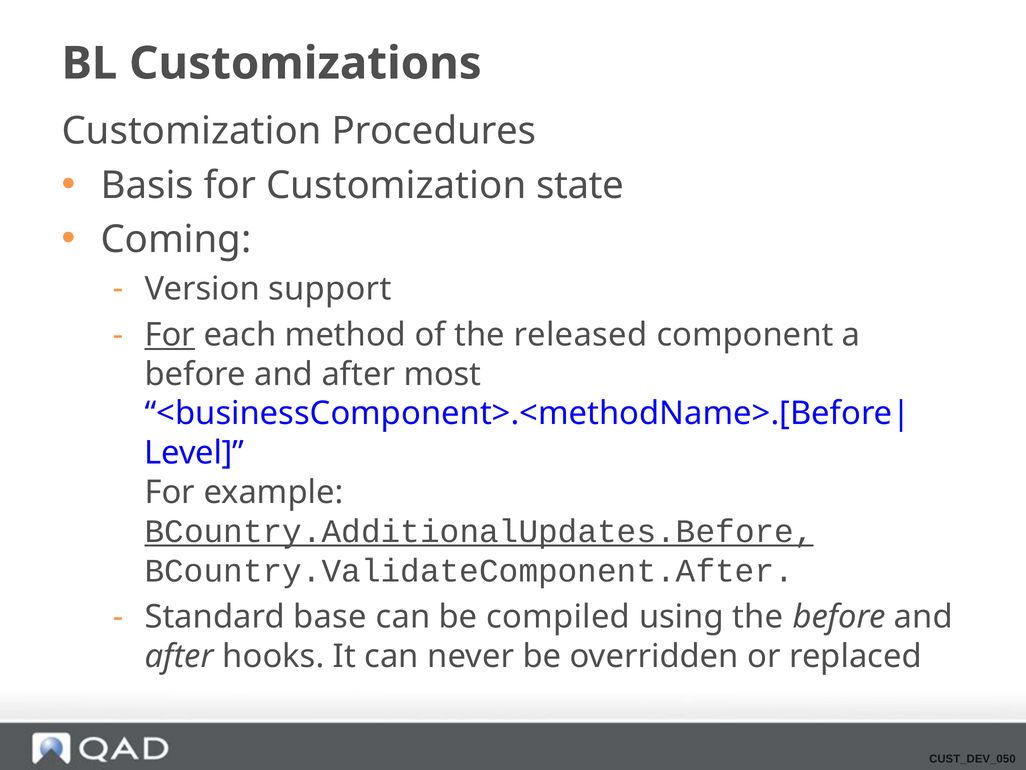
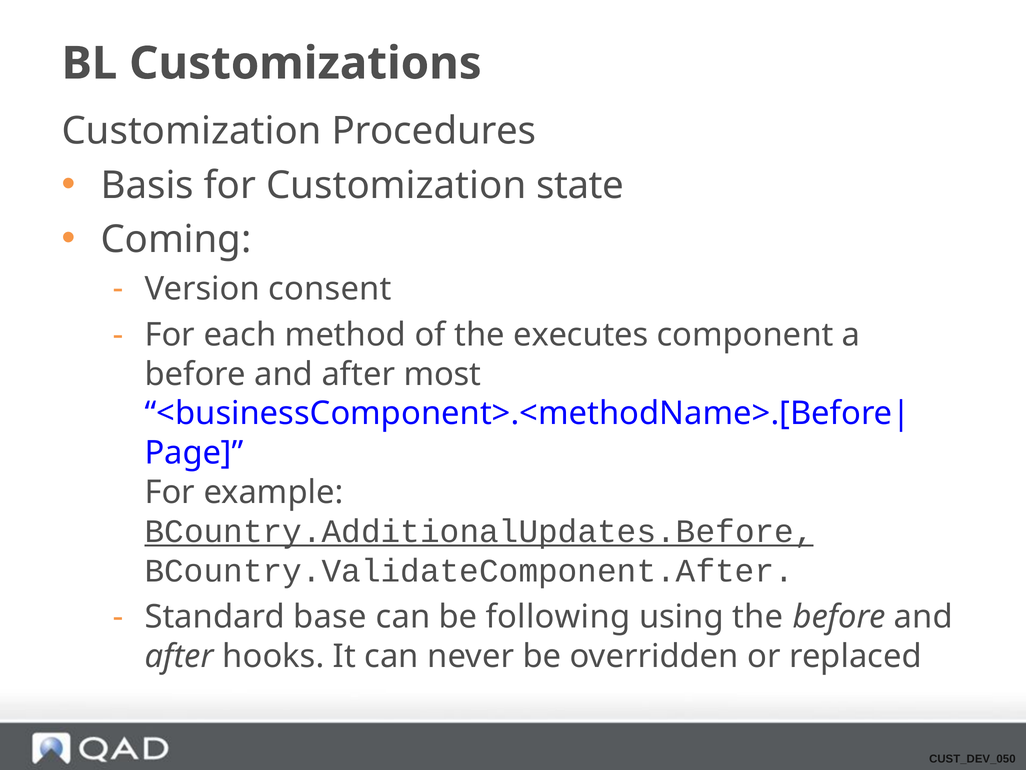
support: support -> consent
For at (170, 335) underline: present -> none
released: released -> executes
Level: Level -> Page
compiled: compiled -> following
